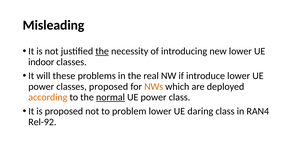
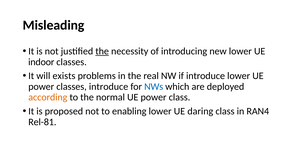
these: these -> exists
classes proposed: proposed -> introduce
NWs colour: orange -> blue
normal underline: present -> none
problem: problem -> enabling
Rel-92: Rel-92 -> Rel-81
